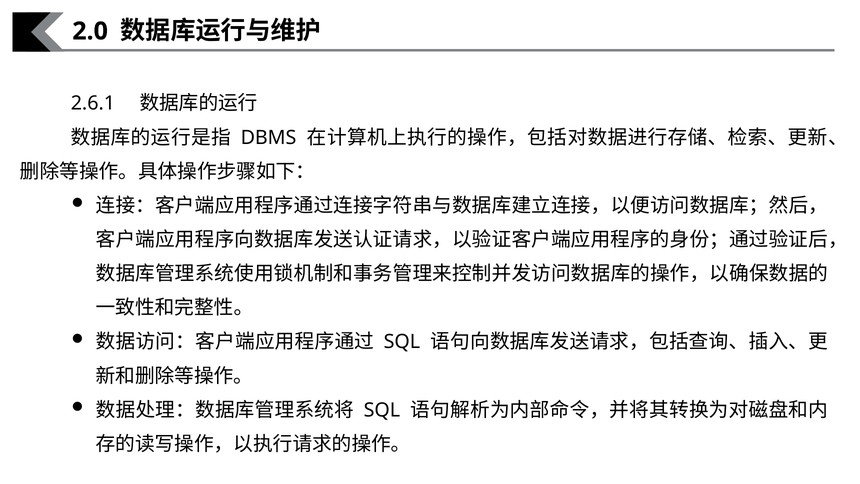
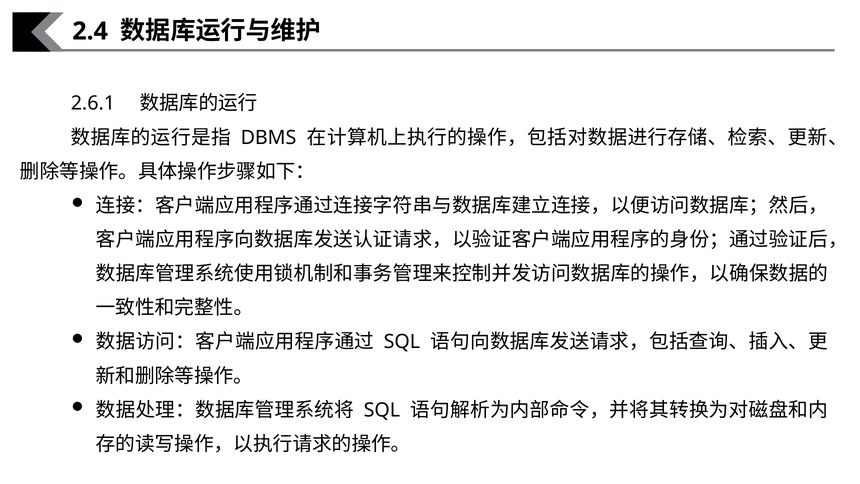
2.0: 2.0 -> 2.4
